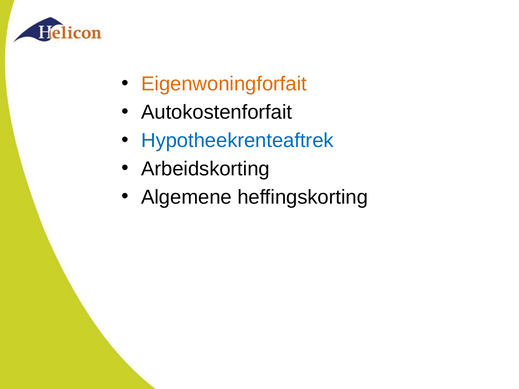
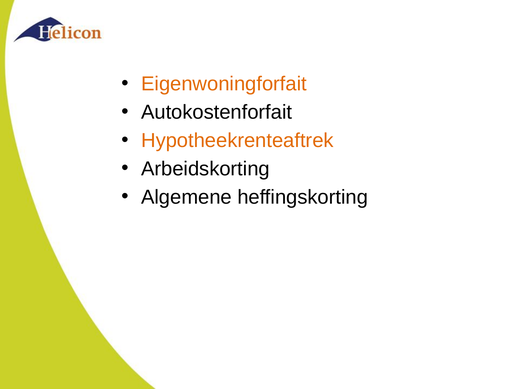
Hypotheekrenteaftrek colour: blue -> orange
